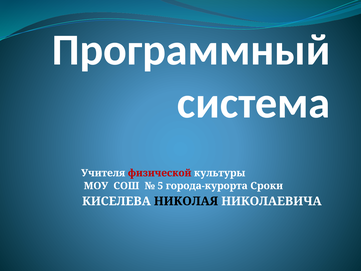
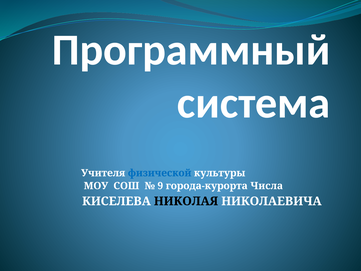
физической colour: red -> blue
5: 5 -> 9
Сроки: Сроки -> Числа
